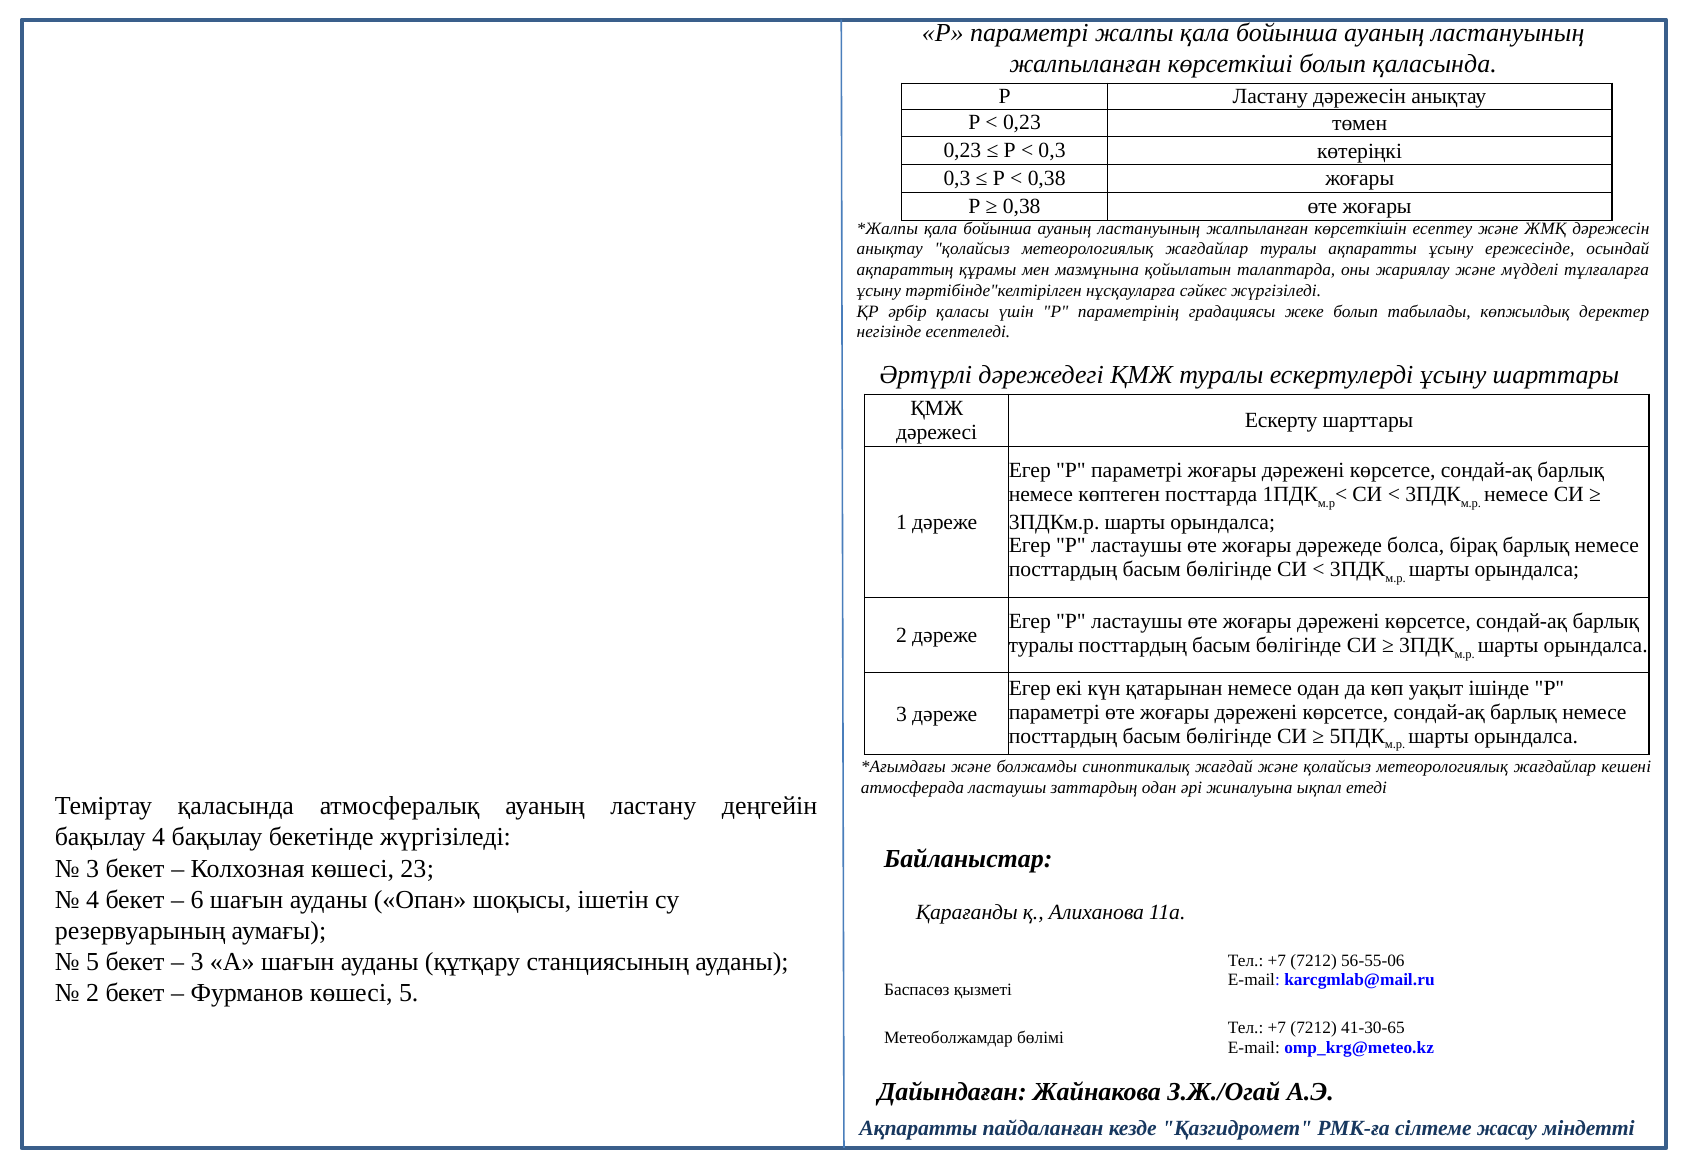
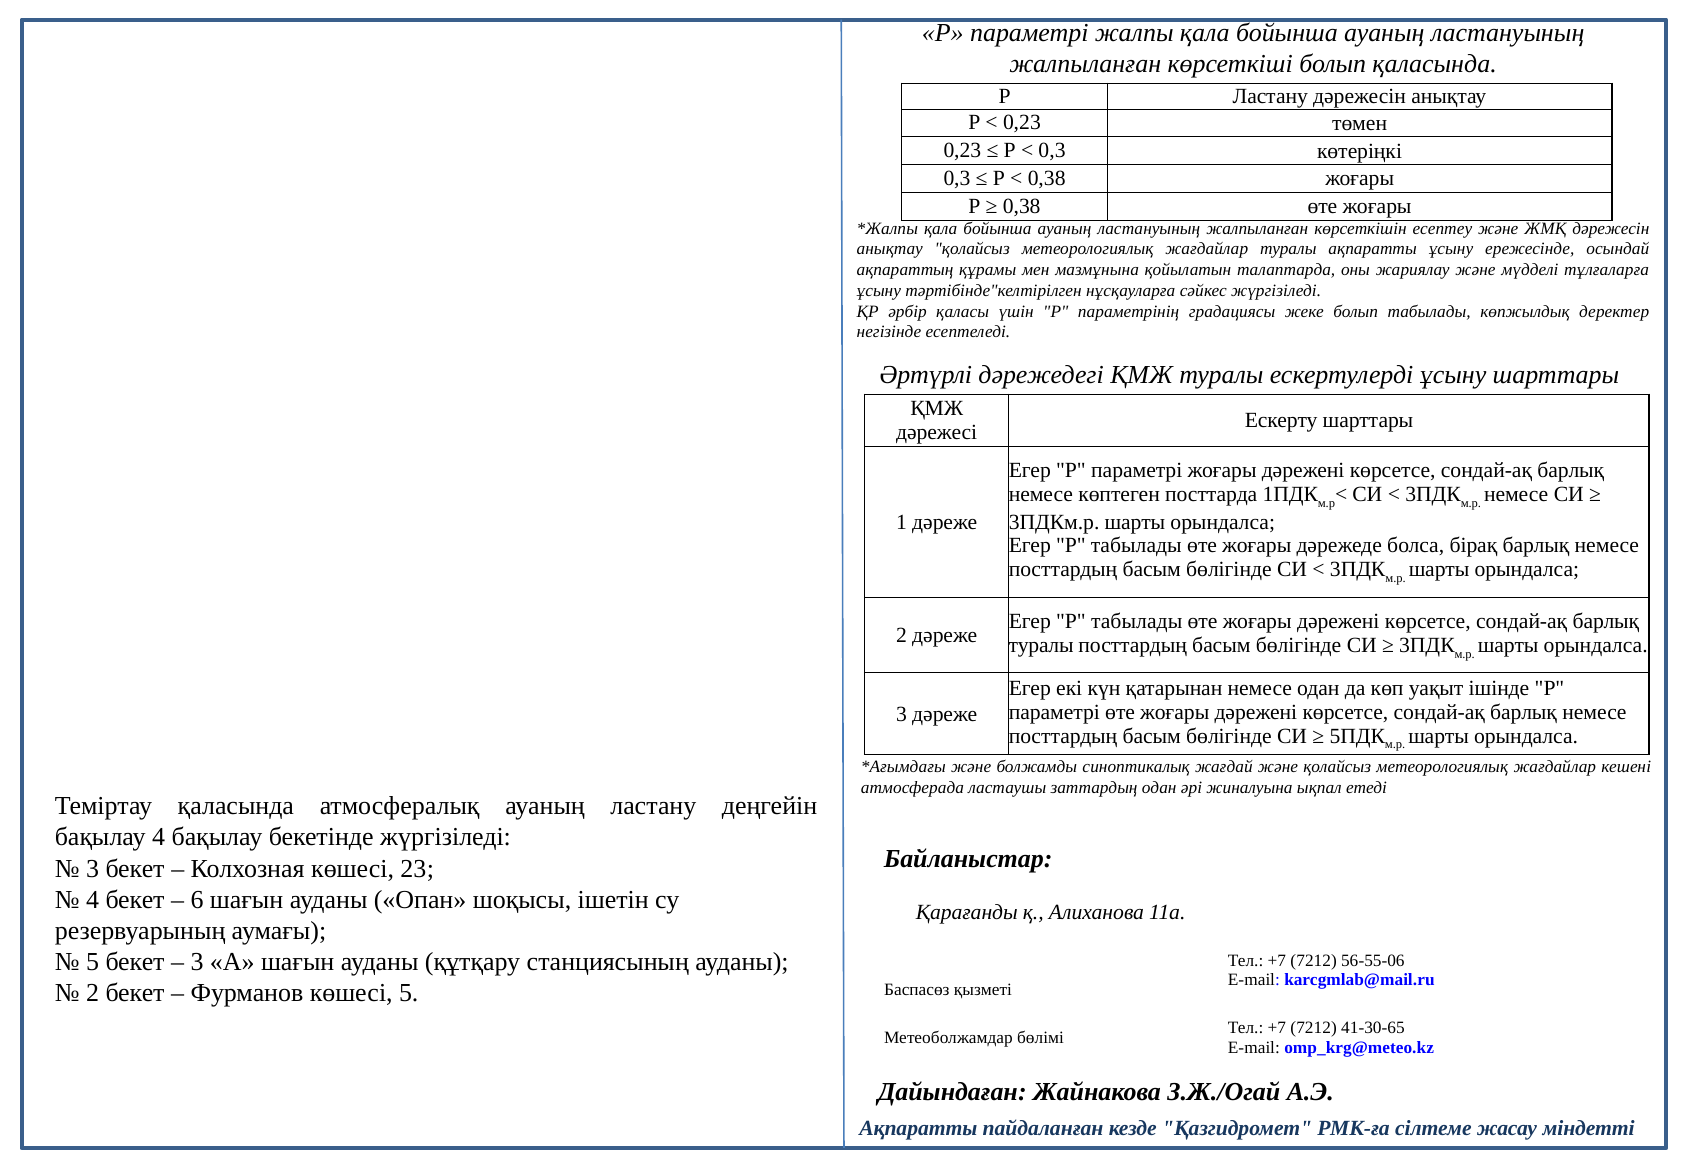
P ластаушы: ластаушы -> табылады
Р ластаушы: ластаушы -> табылады
